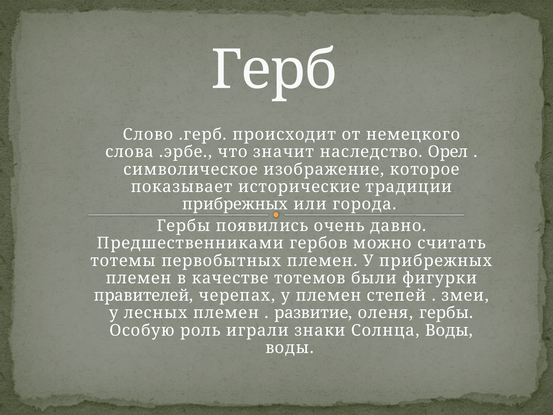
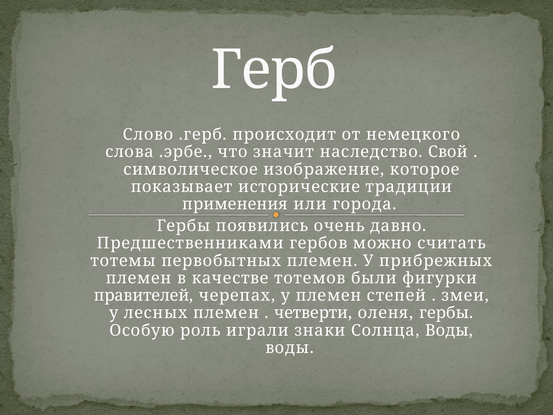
Орел: Орел -> Свой
прибрежных at (235, 204): прибрежных -> применения
развитие: развитие -> четверти
